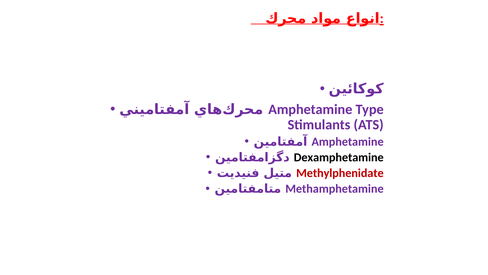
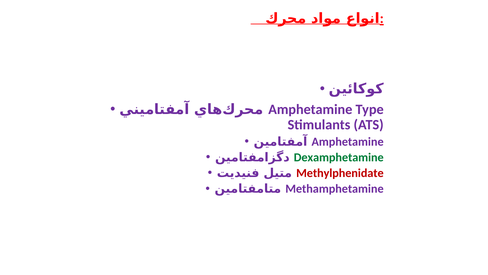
Dexamphetamine colour: black -> green
